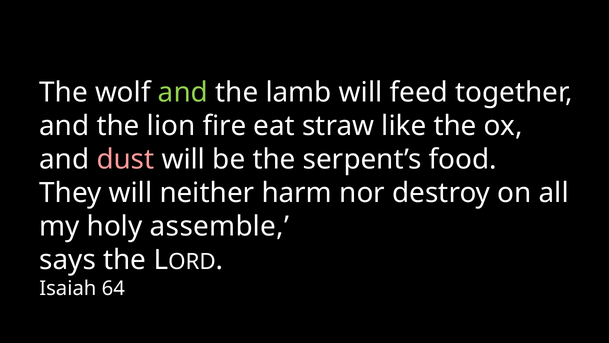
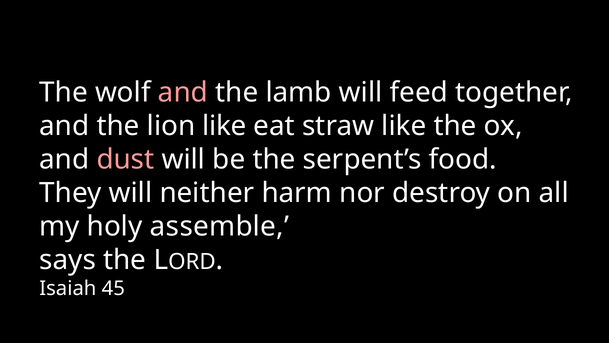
and at (183, 92) colour: light green -> pink
lion fire: fire -> like
64: 64 -> 45
